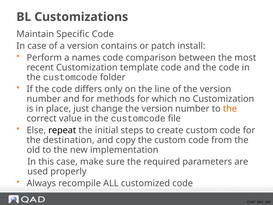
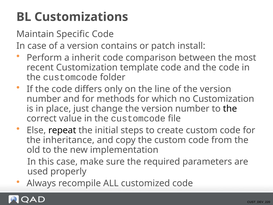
names: names -> inherit
the at (230, 109) colour: orange -> black
destination: destination -> inheritance
